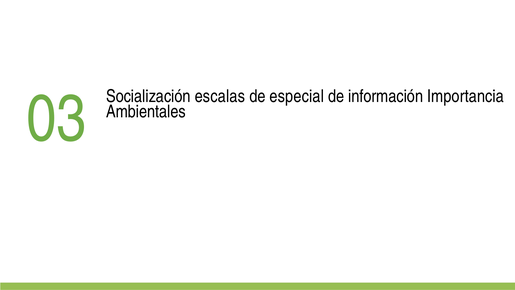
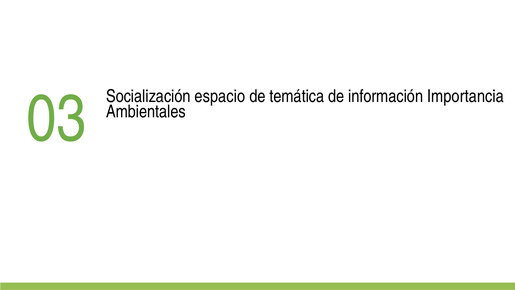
escalas: escalas -> espacio
especial: especial -> temática
